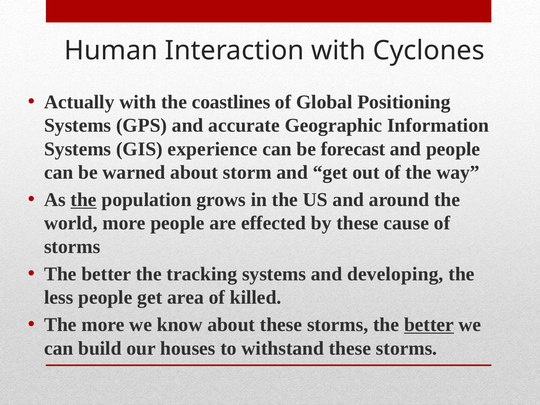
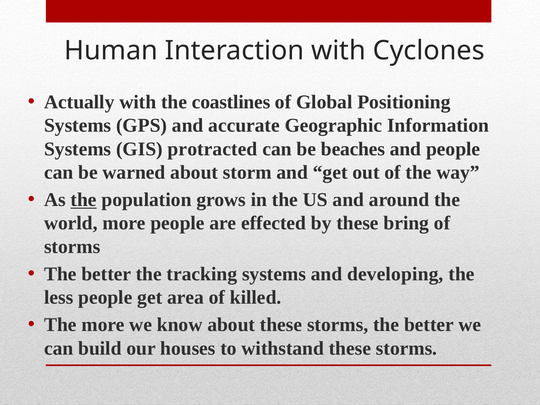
experience: experience -> protracted
forecast: forecast -> beaches
cause: cause -> bring
better at (429, 325) underline: present -> none
